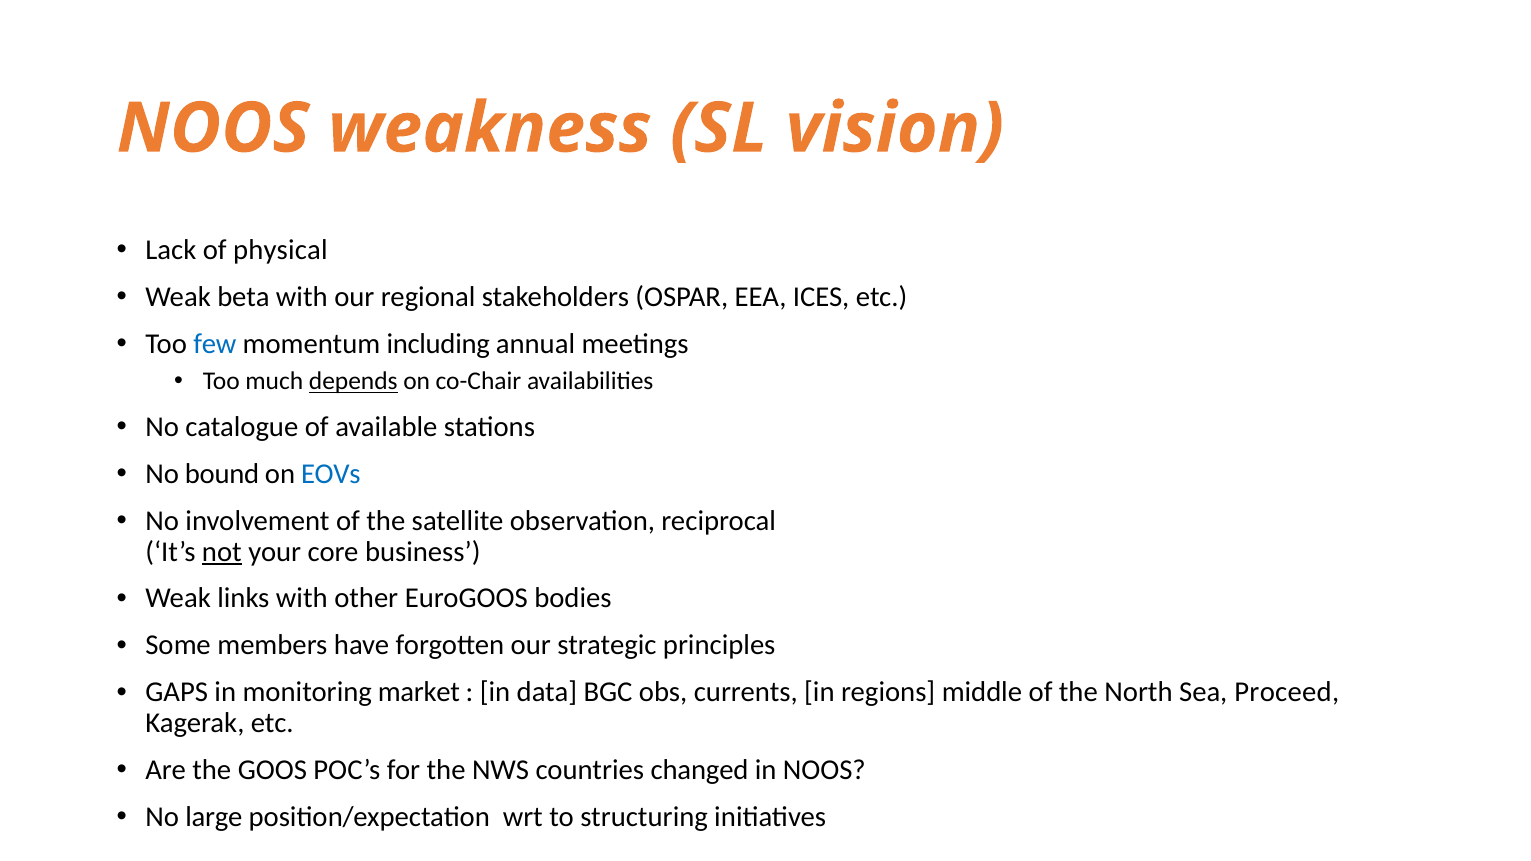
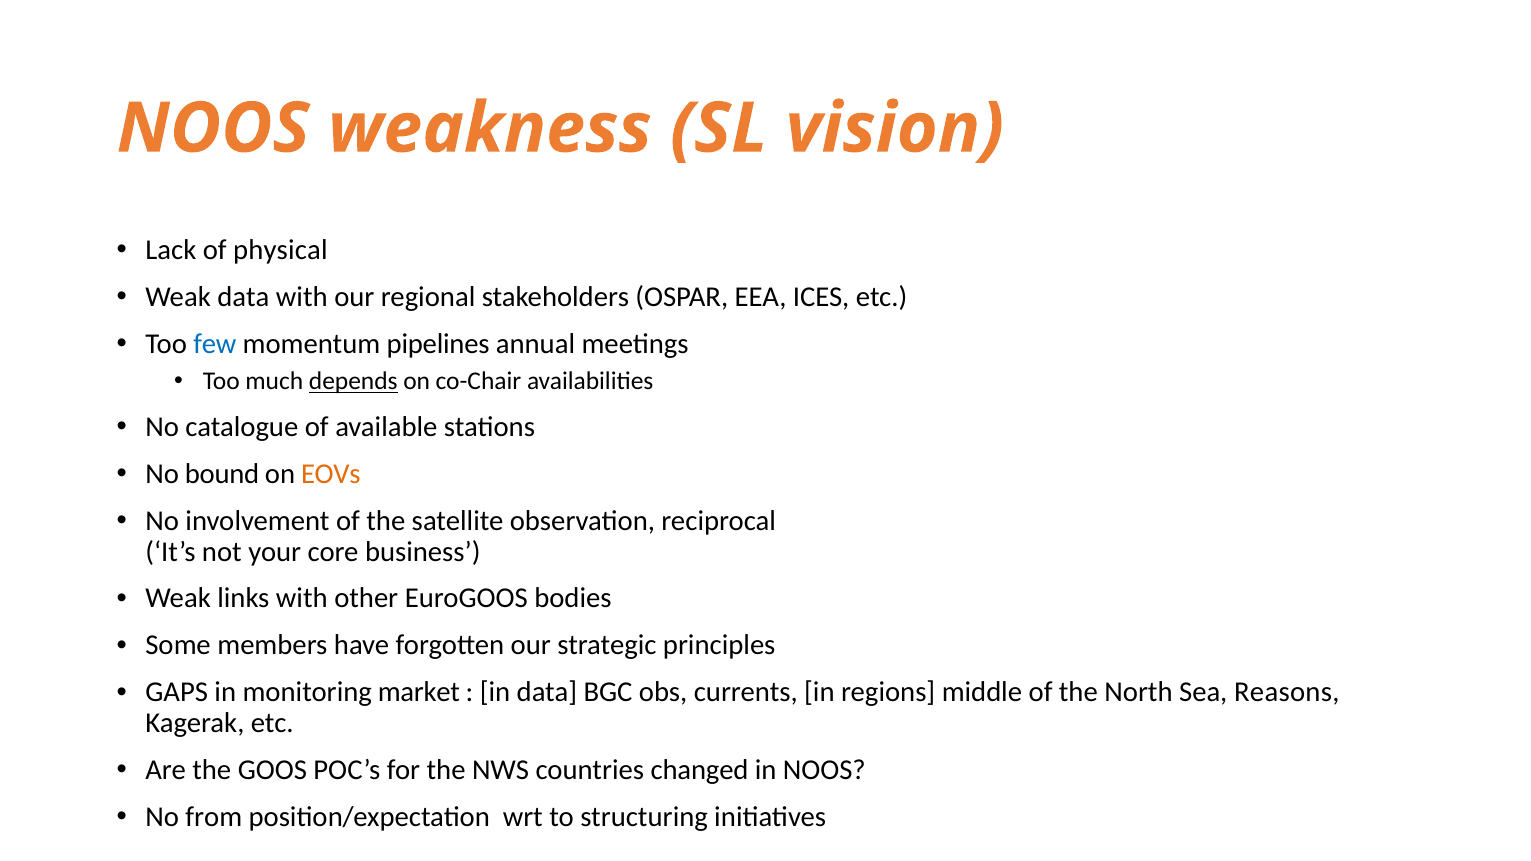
Weak beta: beta -> data
including: including -> pipelines
EOVs colour: blue -> orange
not underline: present -> none
Proceed: Proceed -> Reasons
large: large -> from
